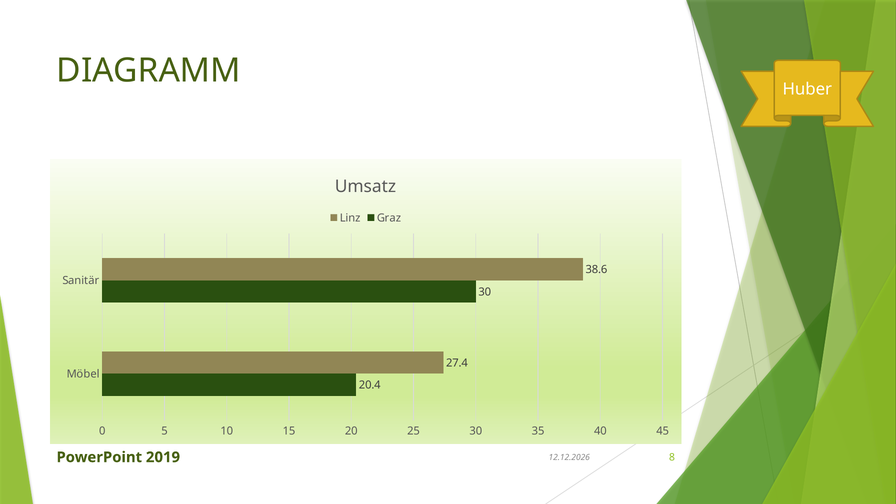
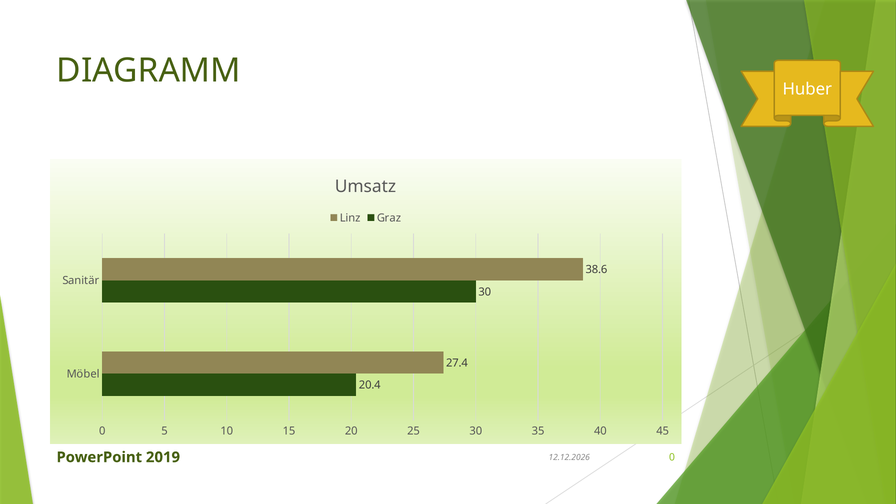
2019 8: 8 -> 0
